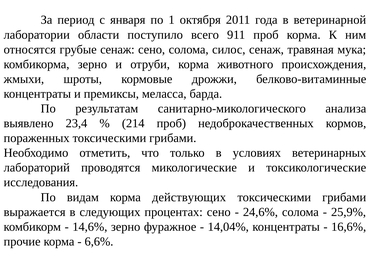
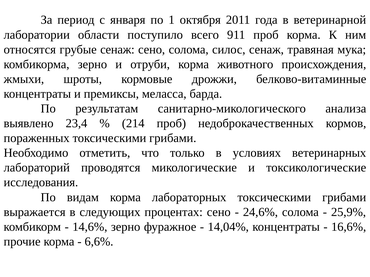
действующих: действующих -> лабораторных
